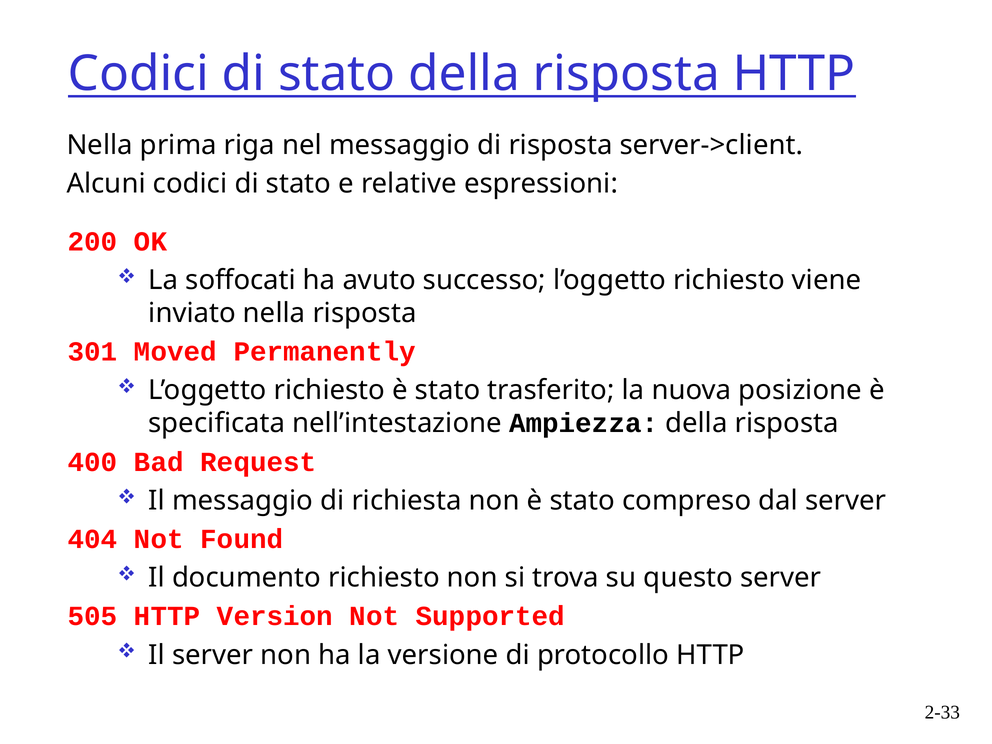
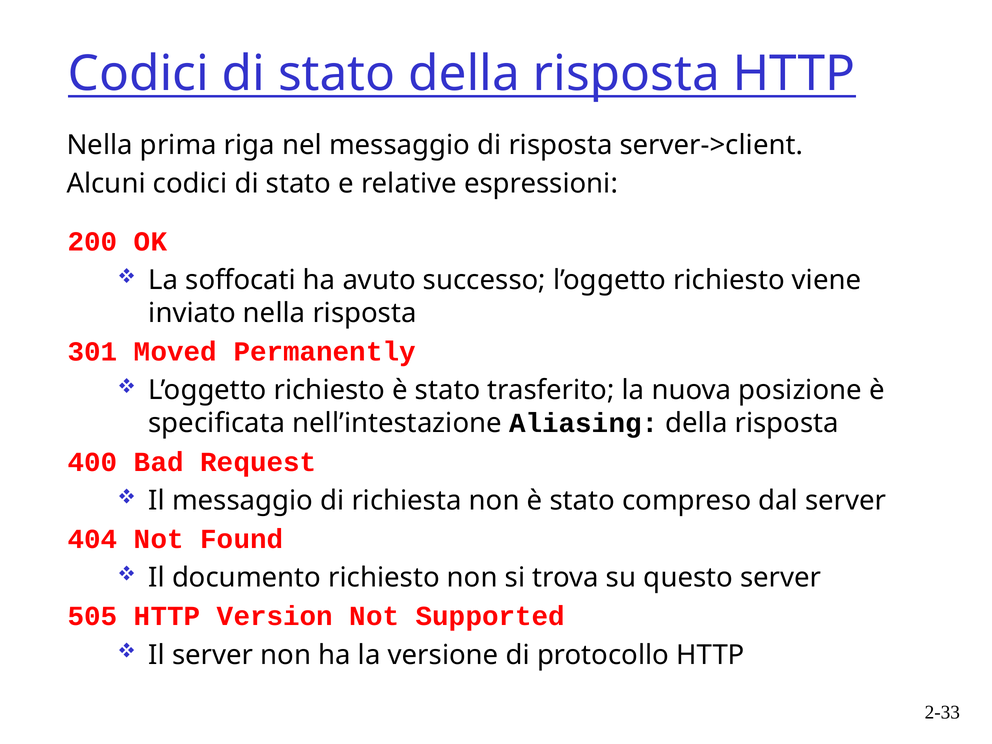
Ampiezza: Ampiezza -> Aliasing
